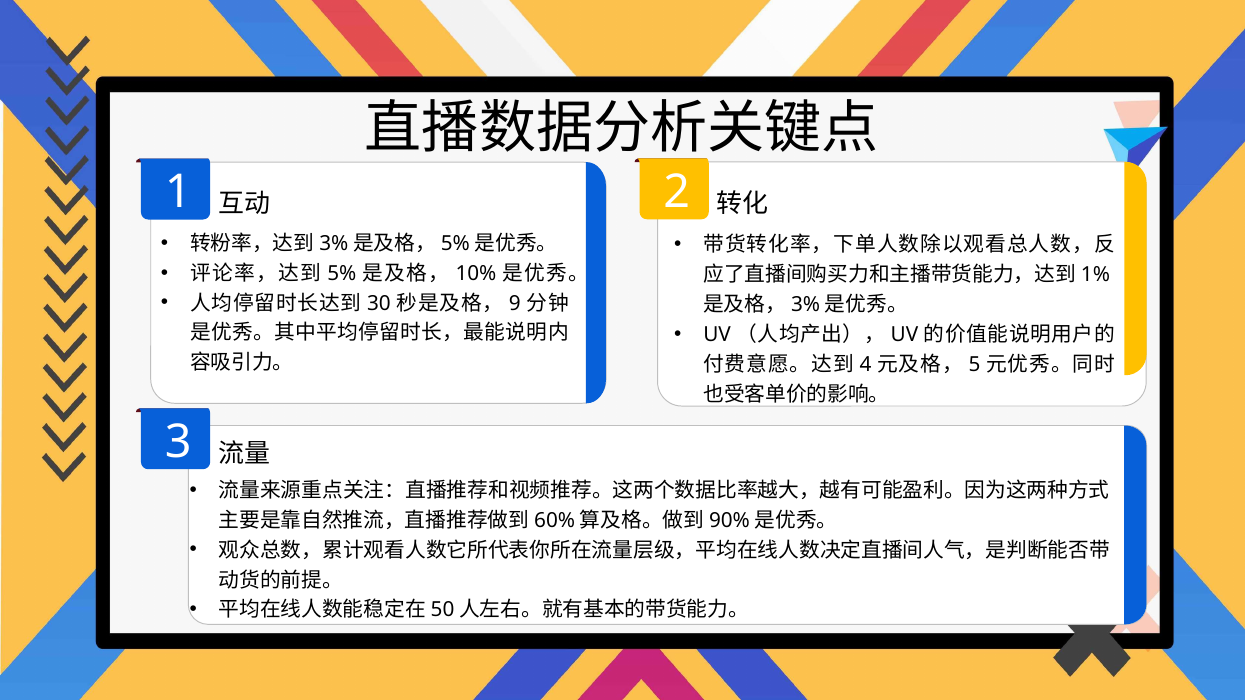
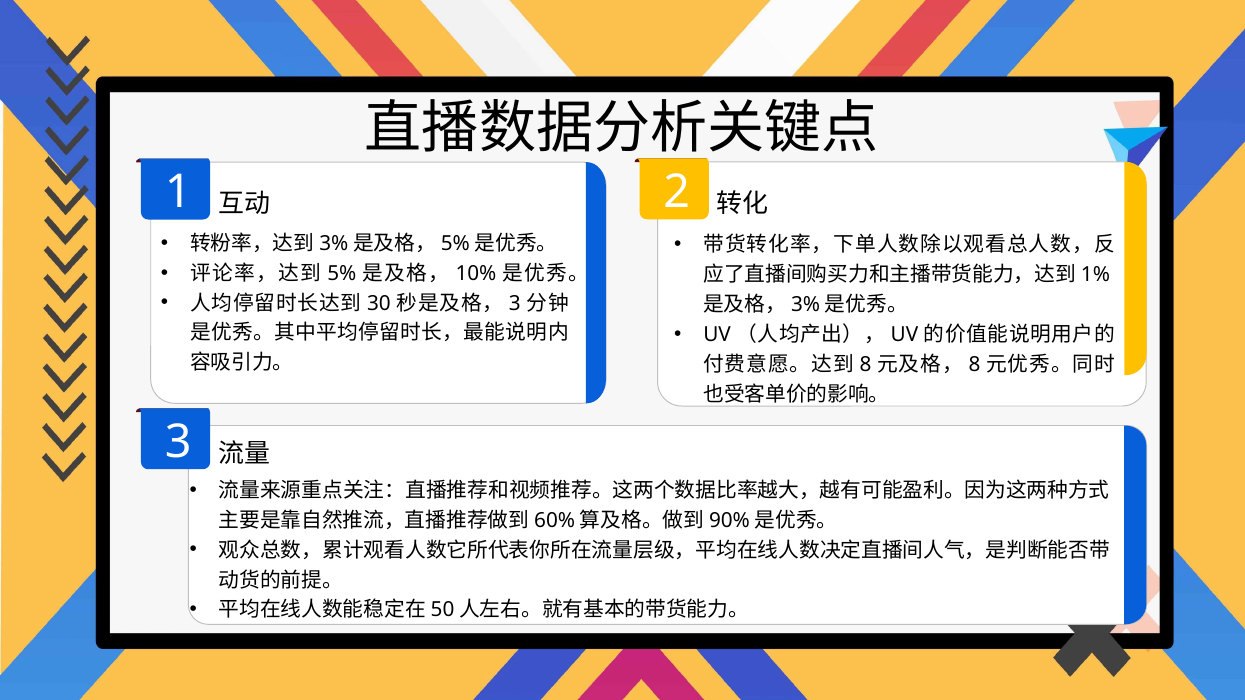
9 at (515, 303): 9 -> 3
4 at (866, 365): 4 -> 8
5 at (975, 365): 5 -> 8
